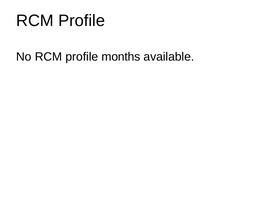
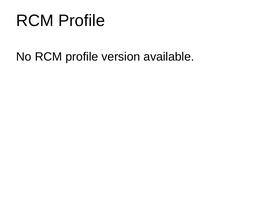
months: months -> version
